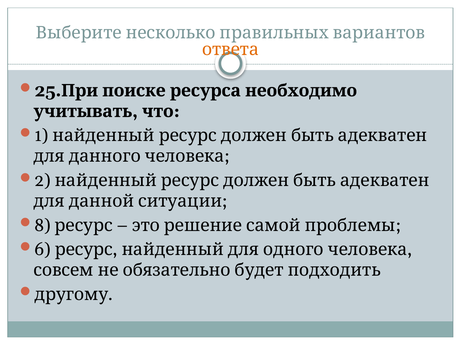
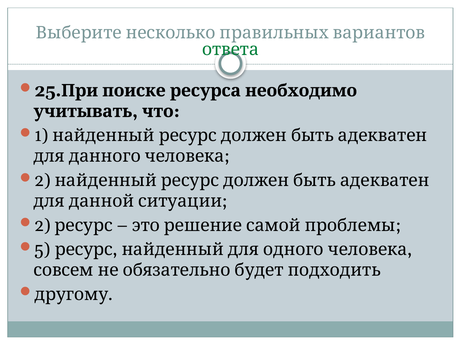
ответа colour: orange -> green
8 at (43, 226): 8 -> 2
6: 6 -> 5
